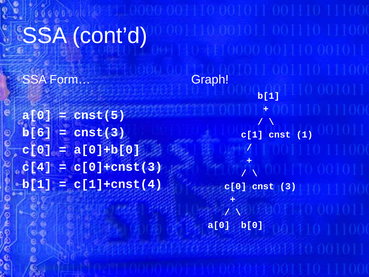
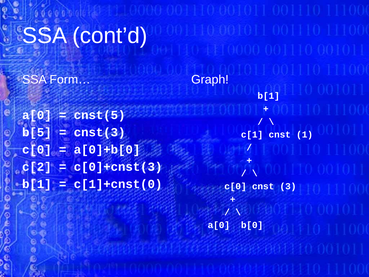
b[6: b[6 -> b[5
c[4: c[4 -> c[2
c[1]+cnst(4: c[1]+cnst(4 -> c[1]+cnst(0
